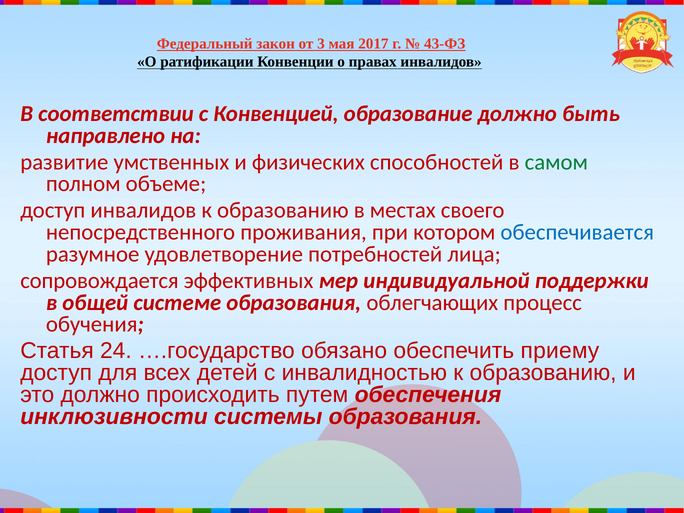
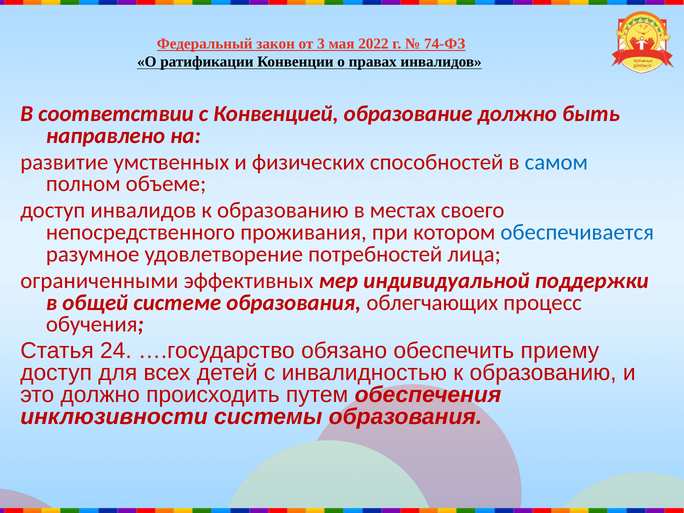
2017: 2017 -> 2022
43-ФЗ: 43-ФЗ -> 74-ФЗ
самом colour: green -> blue
сопровождается: сопровождается -> ограниченными
